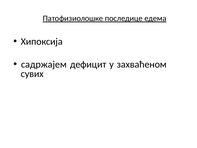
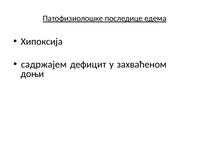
сувих: сувих -> доњи
